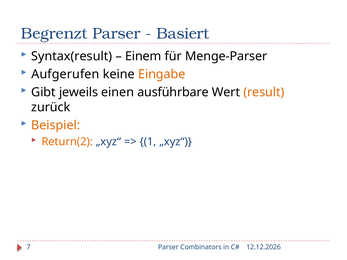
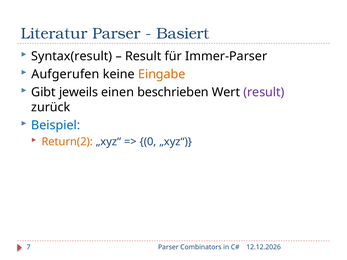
Begrenzt: Begrenzt -> Literatur
Einem at (143, 56): Einem -> Result
Menge-Parser: Menge-Parser -> Immer-Parser
ausführbare: ausführbare -> beschrieben
result at (264, 92) colour: orange -> purple
Beispiel colour: orange -> blue
1: 1 -> 0
